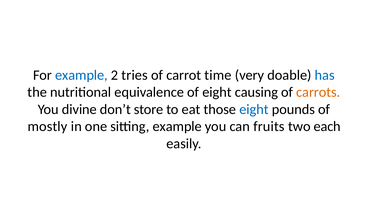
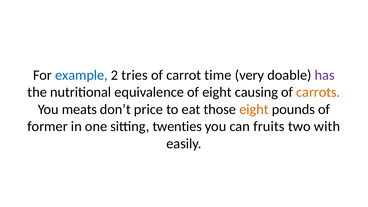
has colour: blue -> purple
divine: divine -> meats
store: store -> price
eight at (254, 109) colour: blue -> orange
mostly: mostly -> former
sitting example: example -> twenties
each: each -> with
